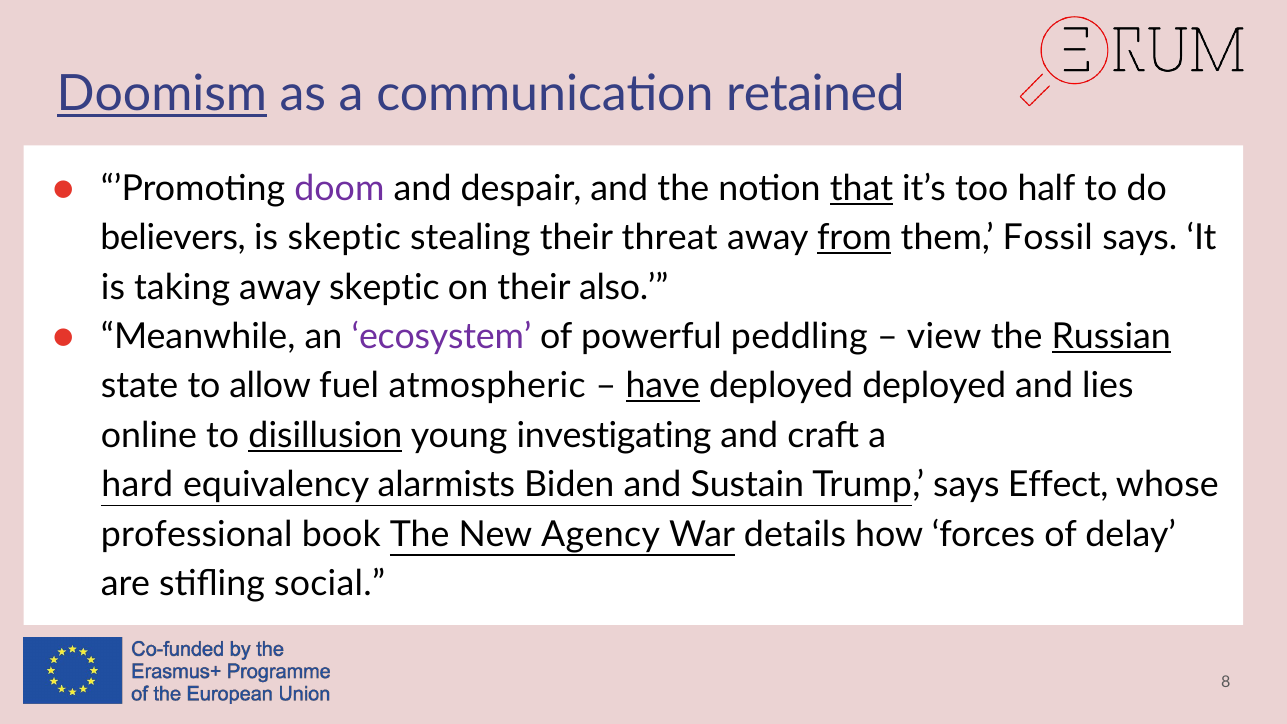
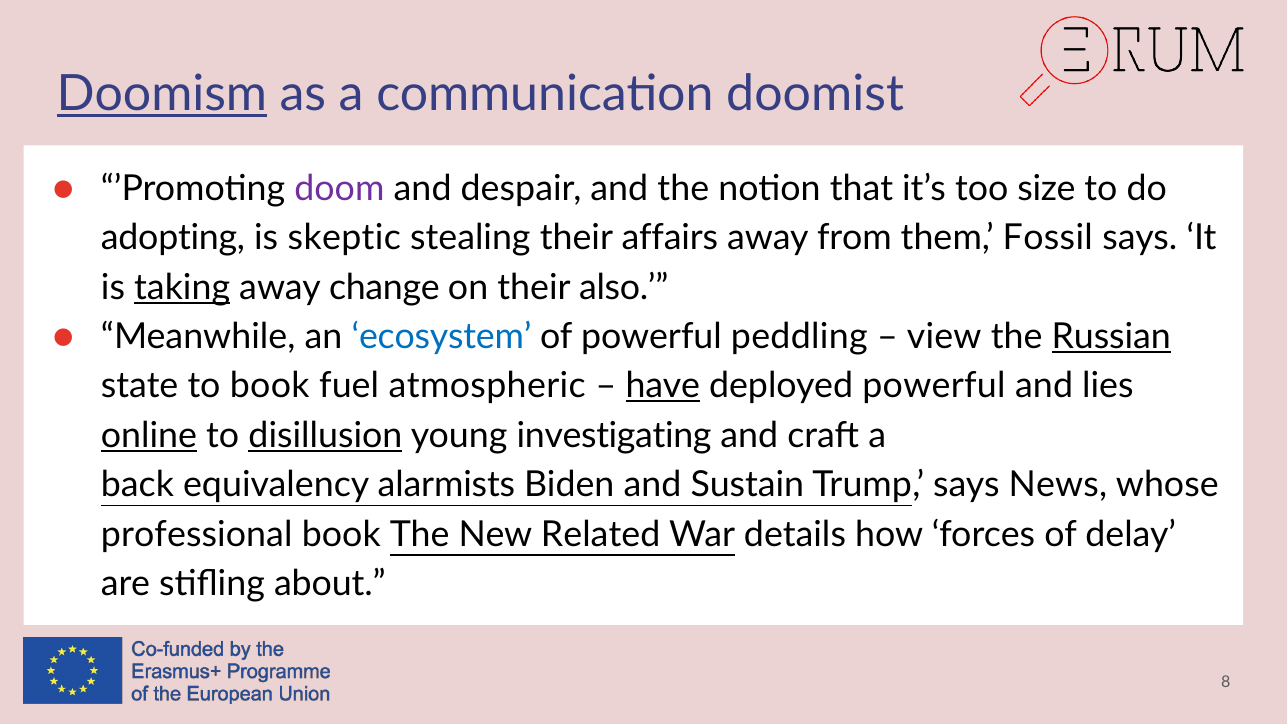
retained: retained -> doomist
that underline: present -> none
half: half -> size
believers: believers -> adopting
threat: threat -> affairs
from underline: present -> none
taking underline: none -> present
away skeptic: skeptic -> change
ecosystem colour: purple -> blue
to allow: allow -> book
deployed deployed: deployed -> powerful
online underline: none -> present
hard: hard -> back
Effect: Effect -> News
Agency: Agency -> Related
social: social -> about
